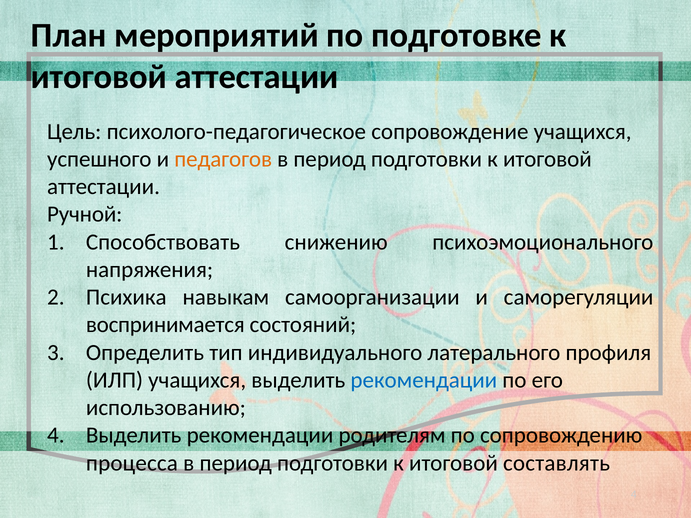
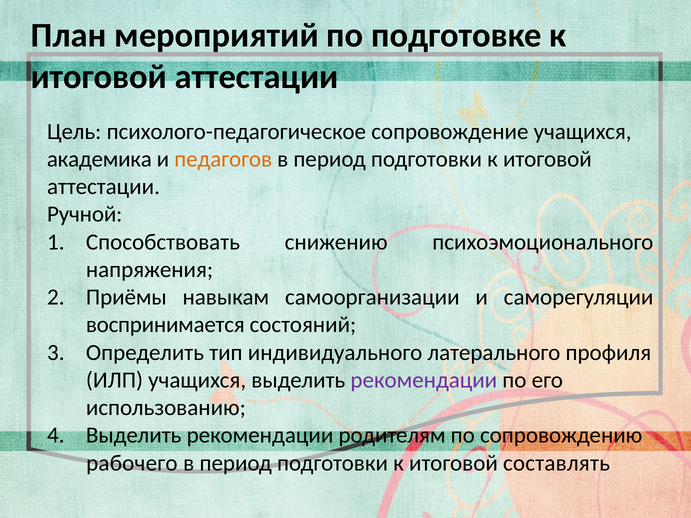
успешного: успешного -> академика
Психика: Психика -> Приёмы
рекомендации at (424, 380) colour: blue -> purple
процесса: процесса -> рабочего
